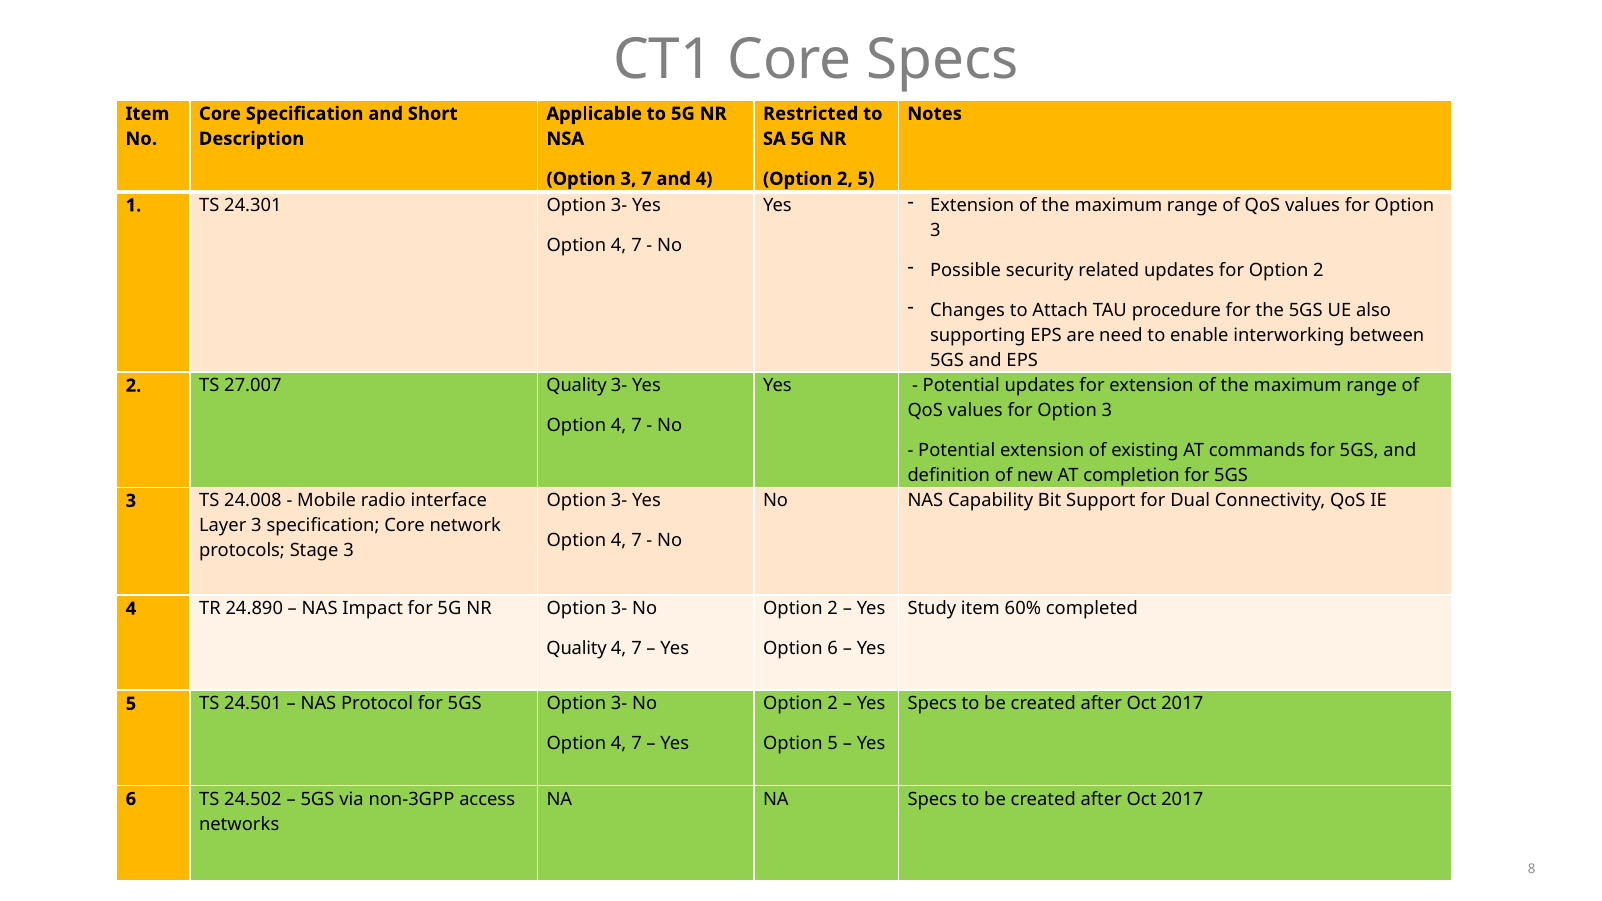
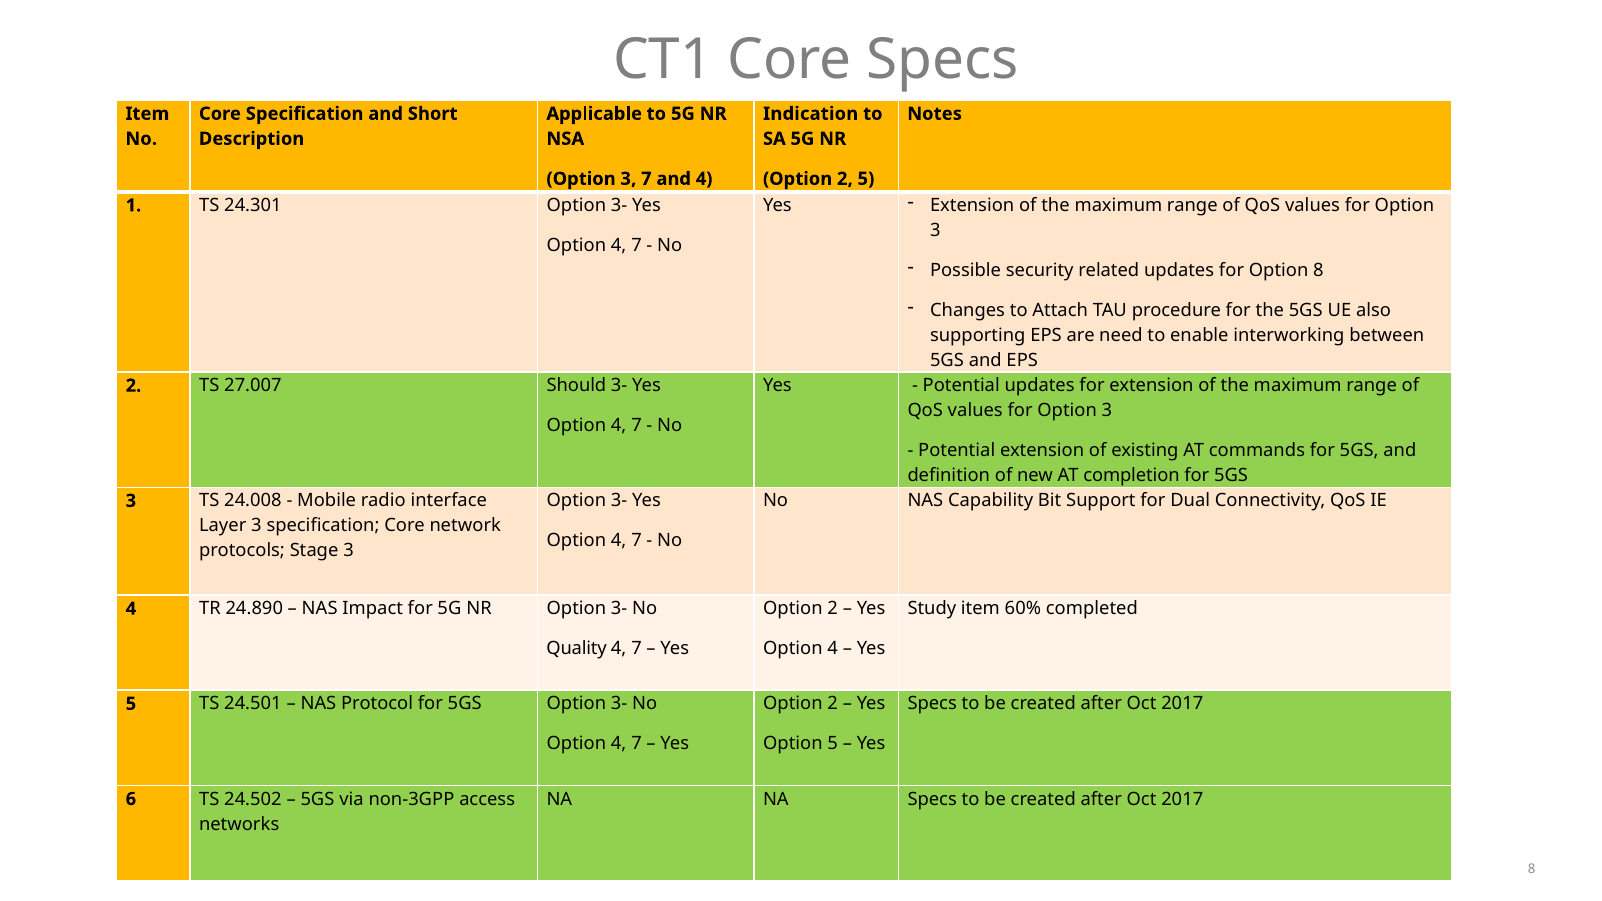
Restricted: Restricted -> Indication
for Option 2: 2 -> 8
27.007 Quality: Quality -> Should
6 at (833, 649): 6 -> 4
